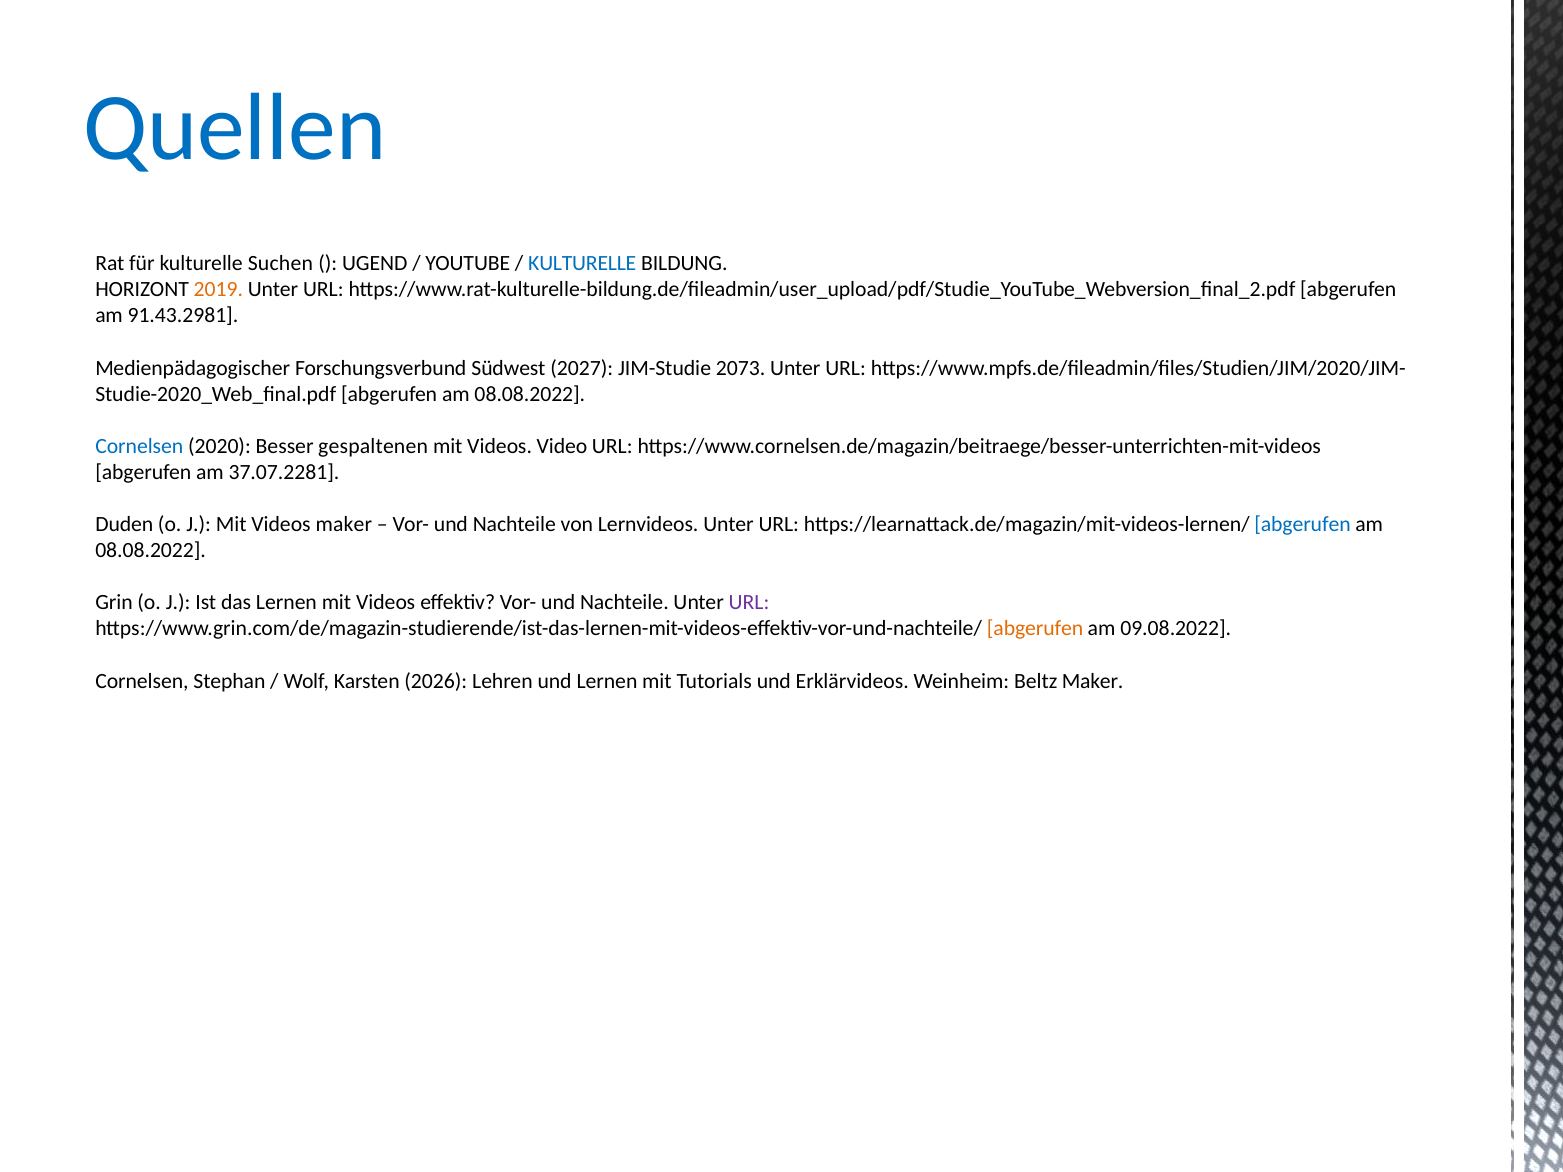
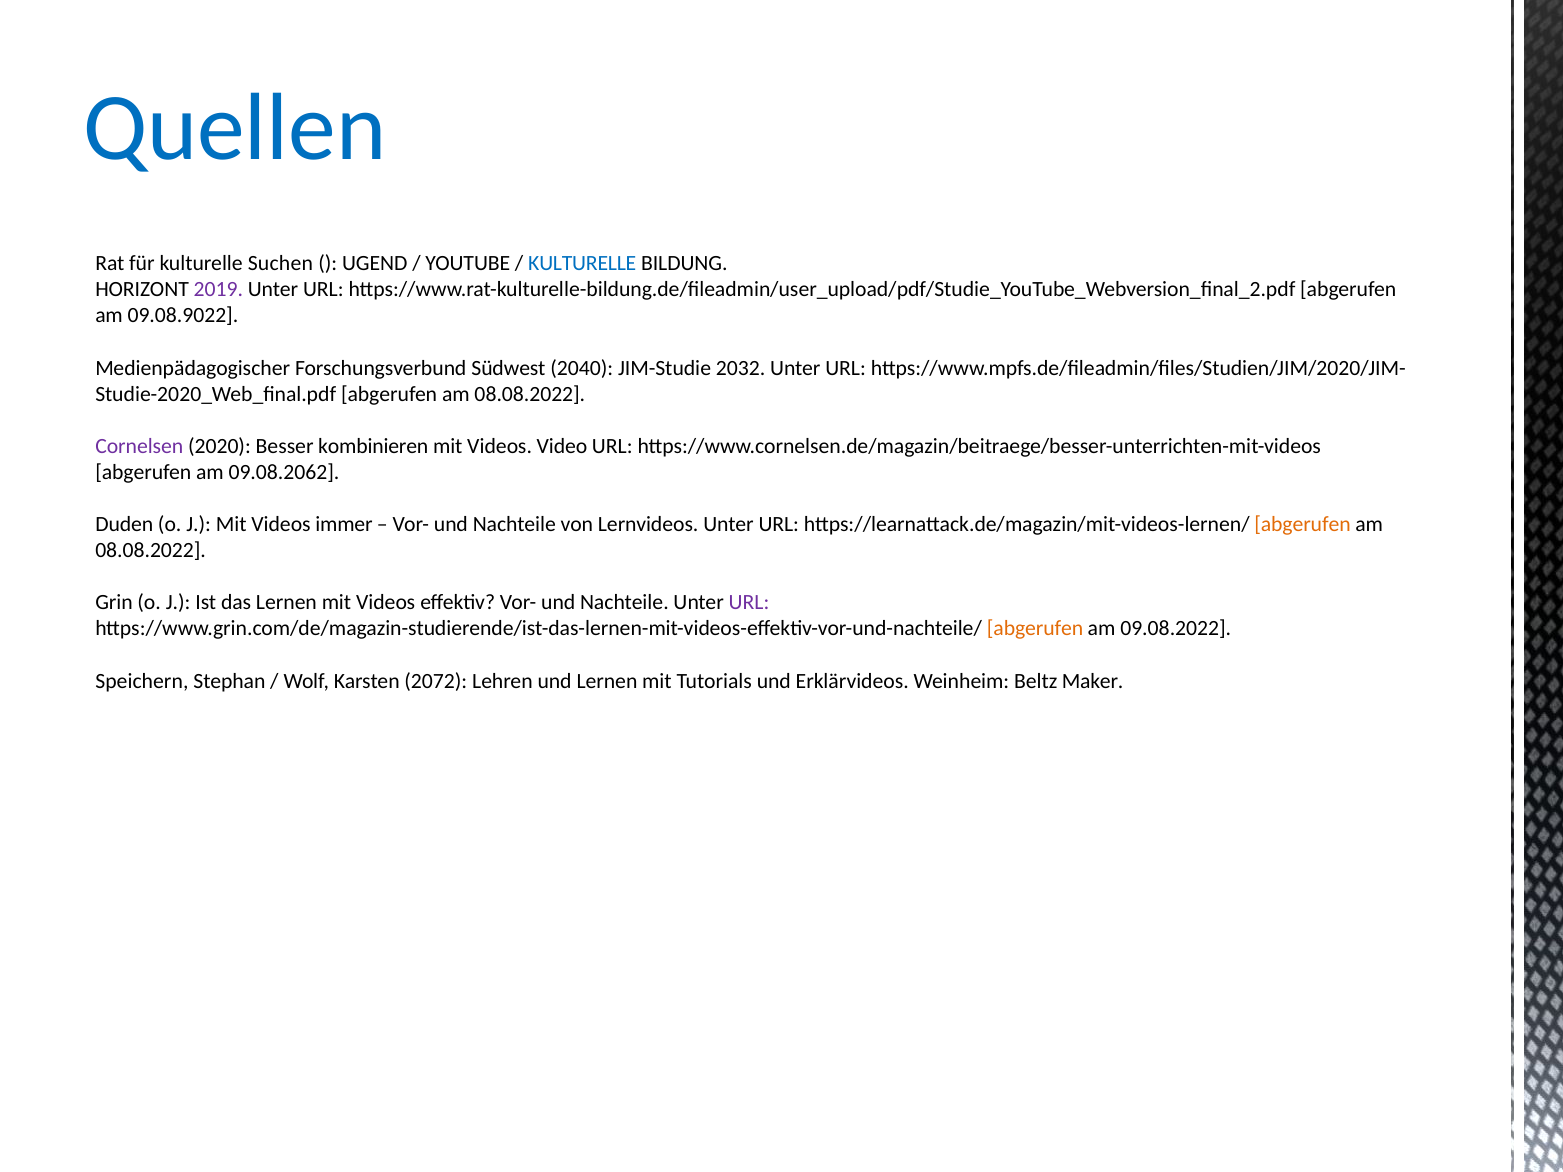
2019 colour: orange -> purple
91.43.2981: 91.43.2981 -> 09.08.9022
2027: 2027 -> 2040
2073: 2073 -> 2032
Cornelsen at (139, 446) colour: blue -> purple
gespaltenen: gespaltenen -> kombinieren
37.07.2281: 37.07.2281 -> 09.08.2062
Videos maker: maker -> immer
abgerufen at (1302, 525) colour: blue -> orange
Cornelsen at (142, 681): Cornelsen -> Speichern
2026: 2026 -> 2072
